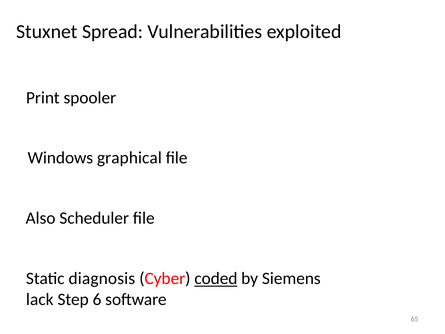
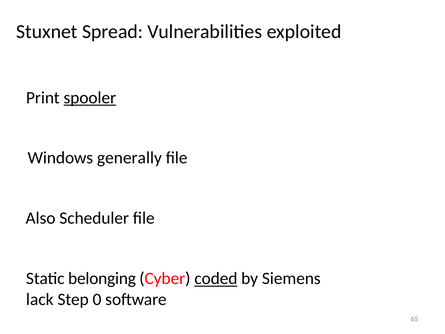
spooler underline: none -> present
graphical: graphical -> generally
diagnosis: diagnosis -> belonging
6: 6 -> 0
